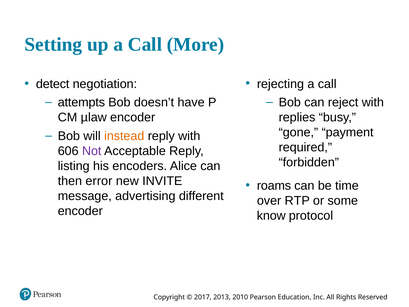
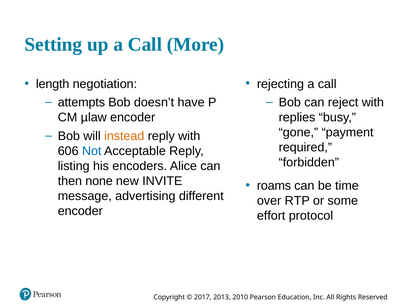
detect: detect -> length
Not colour: purple -> blue
error: error -> none
know: know -> effort
